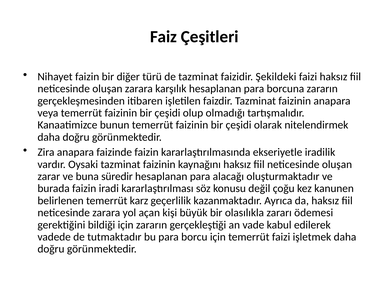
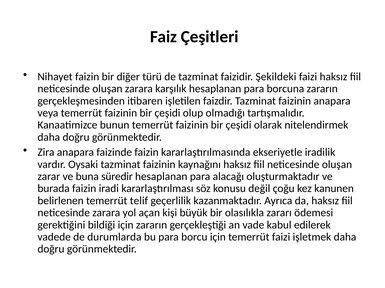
karz: karz -> telif
tutmaktadır: tutmaktadır -> durumlarda
